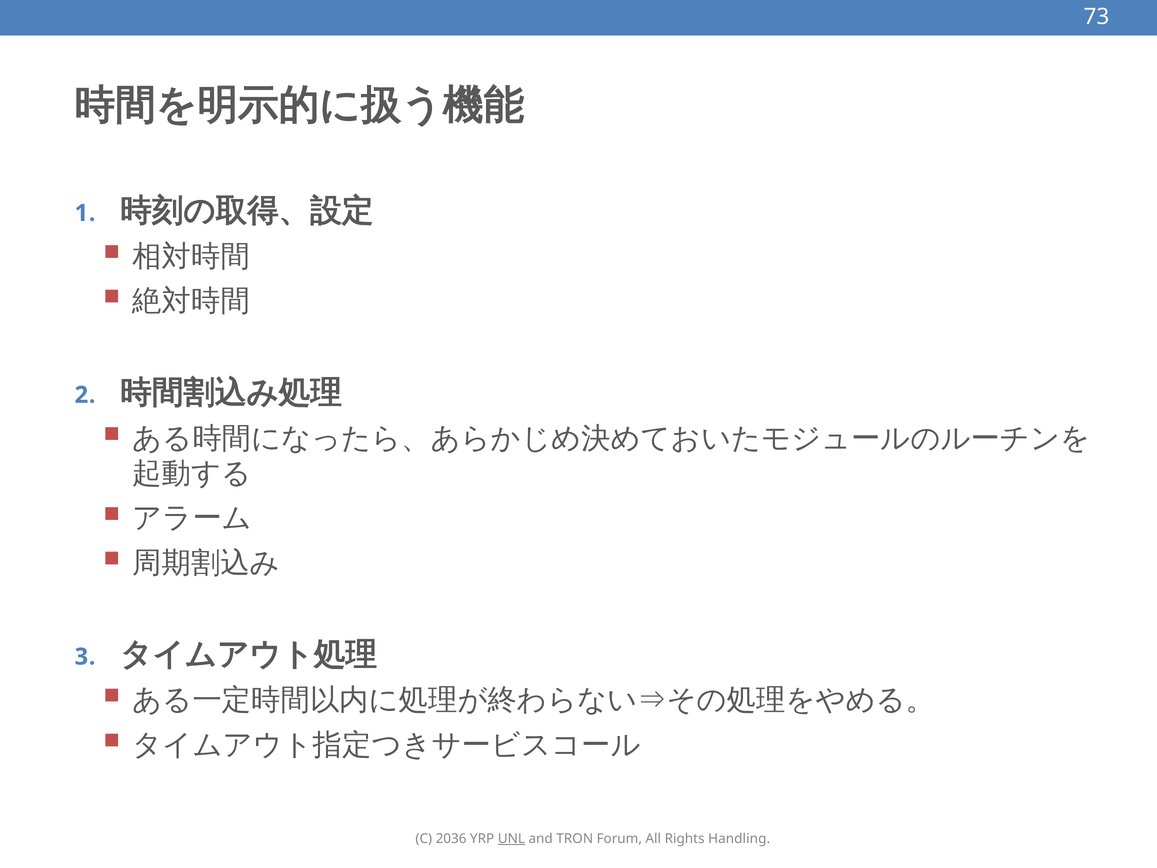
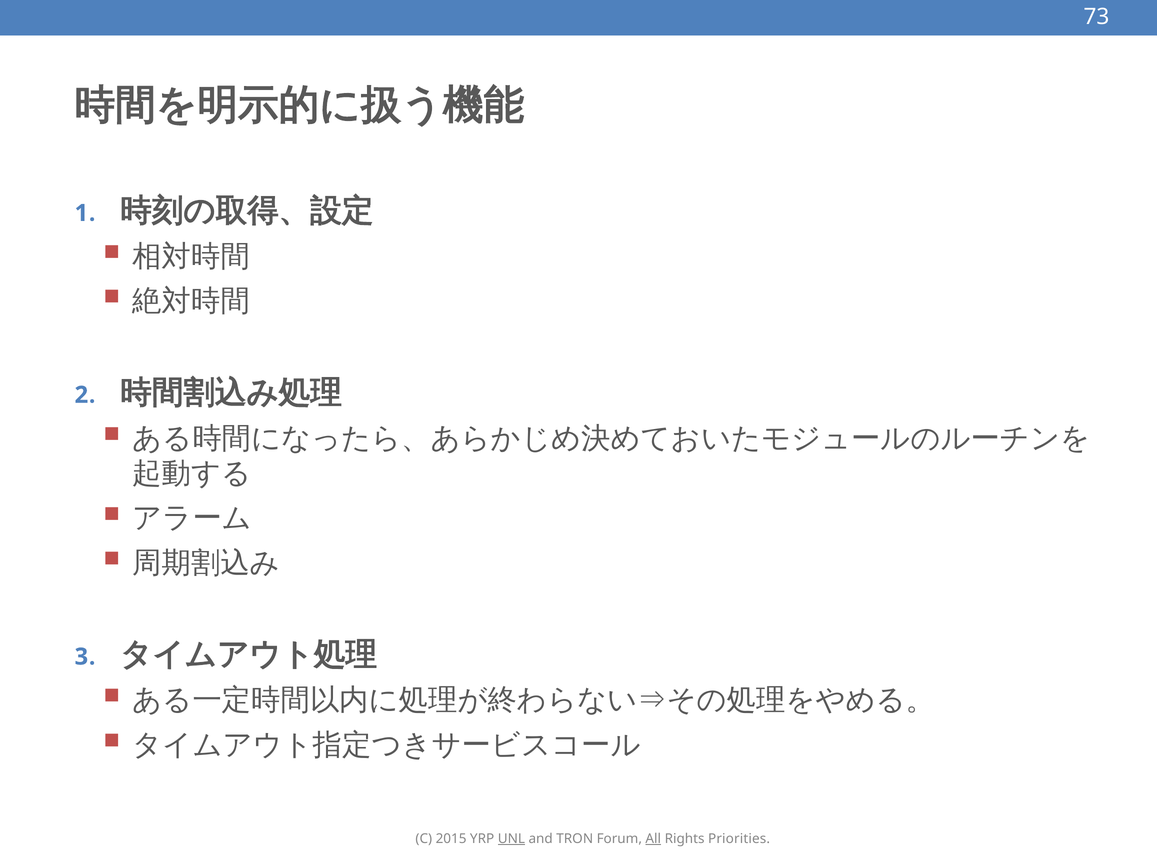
2036: 2036 -> 2015
All underline: none -> present
Handling: Handling -> Priorities
